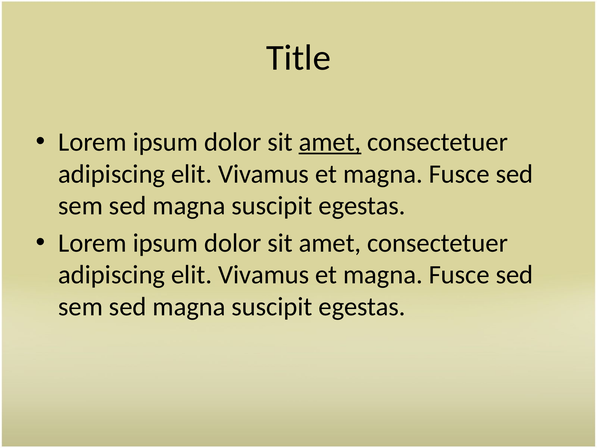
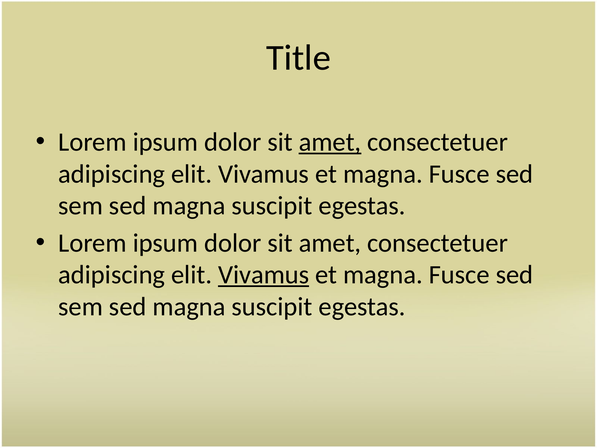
Vivamus at (264, 275) underline: none -> present
